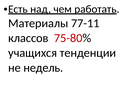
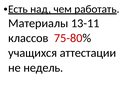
77-11: 77-11 -> 13-11
тенденции: тенденции -> аттестации
